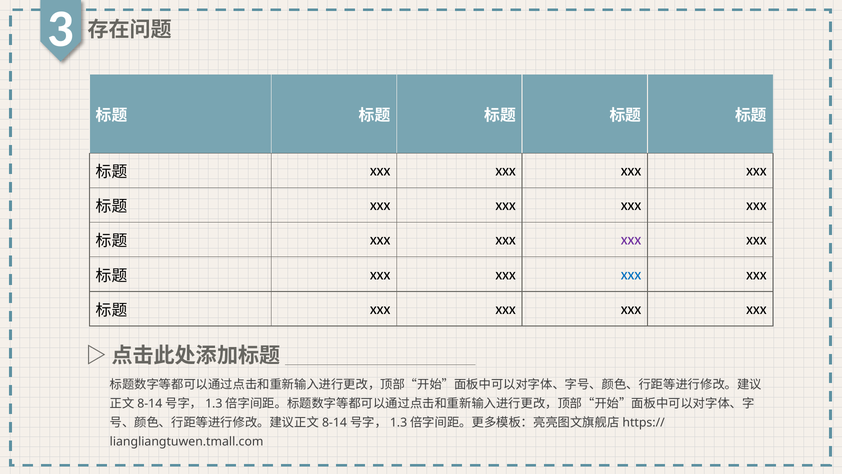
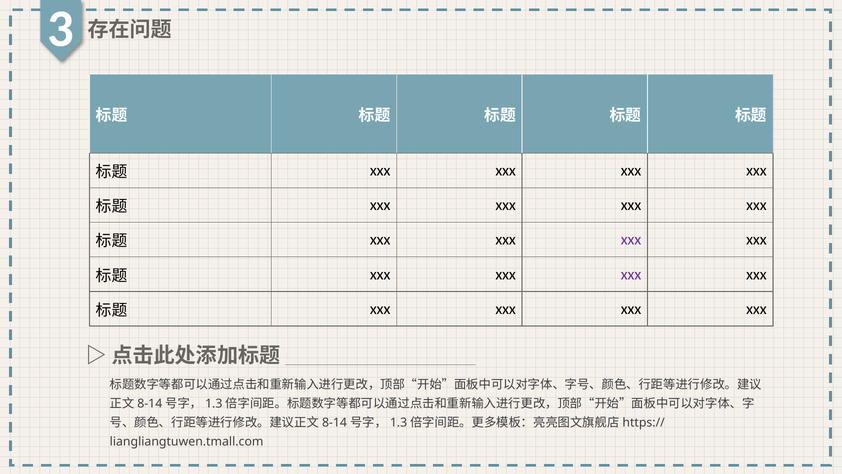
xxx at (631, 274) colour: blue -> purple
